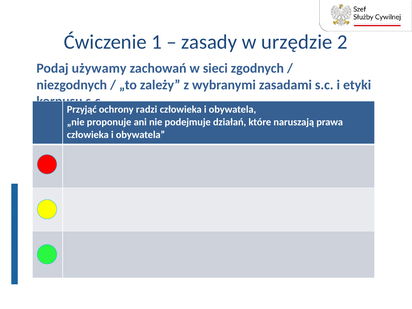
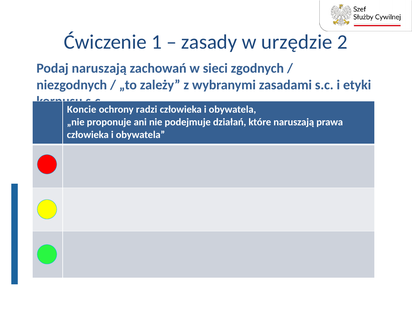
Podaj używamy: używamy -> naruszają
Przyjąć: Przyjąć -> Koncie
